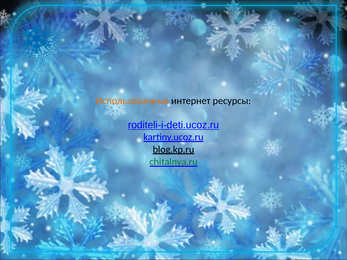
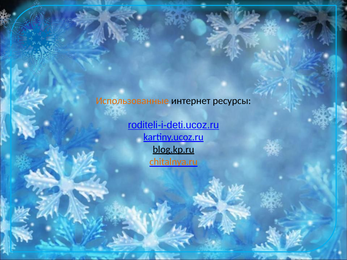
chitalnya.ru colour: green -> orange
